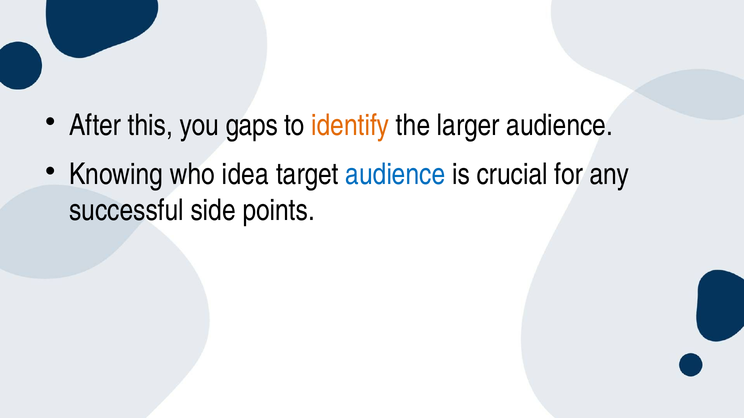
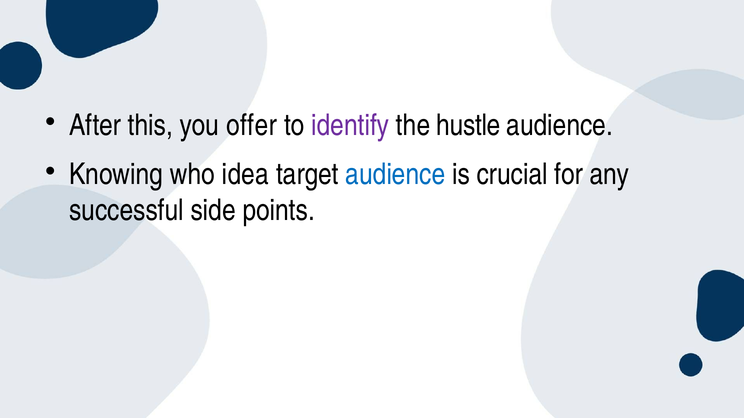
gaps: gaps -> offer
identify colour: orange -> purple
larger: larger -> hustle
